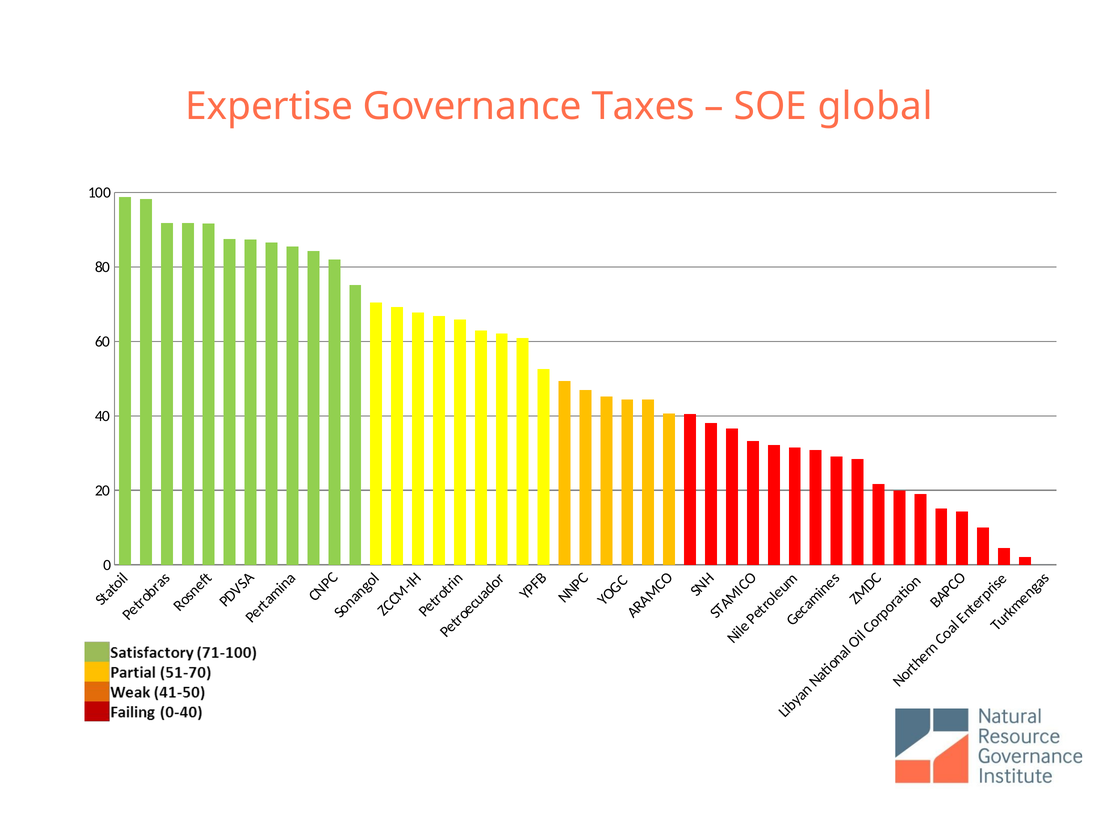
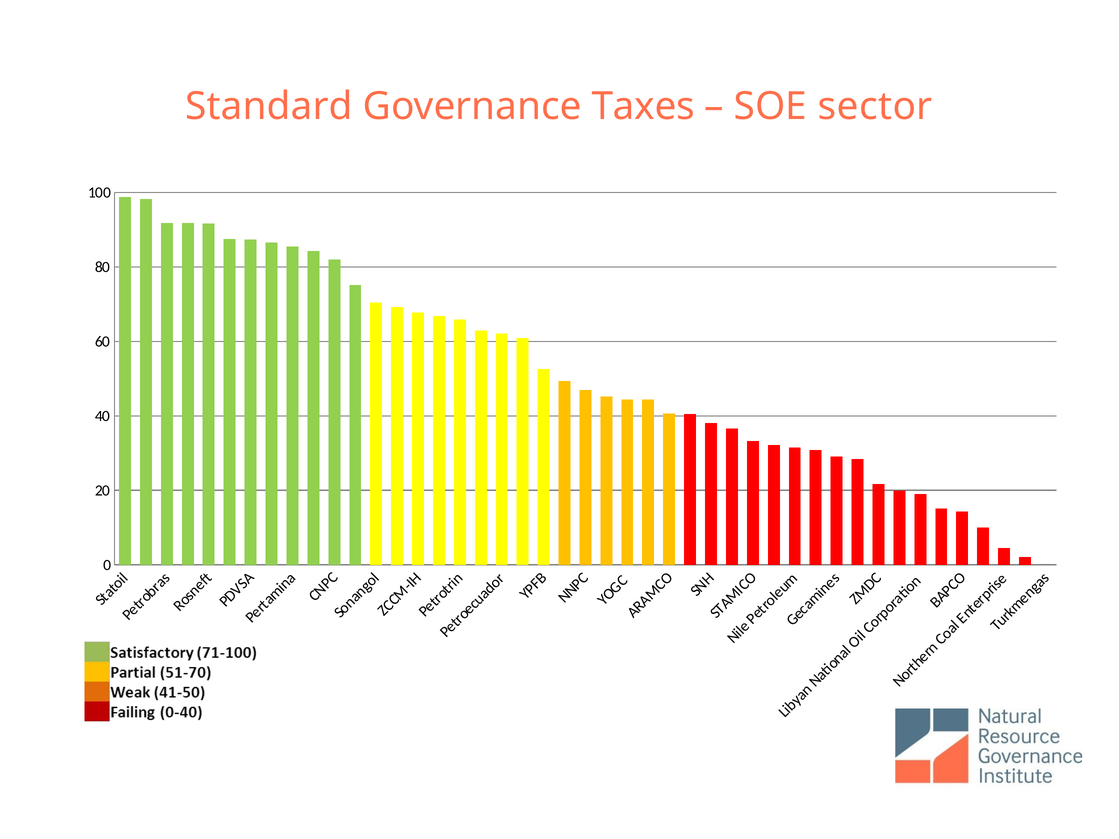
Expertise: Expertise -> Standard
global: global -> sector
